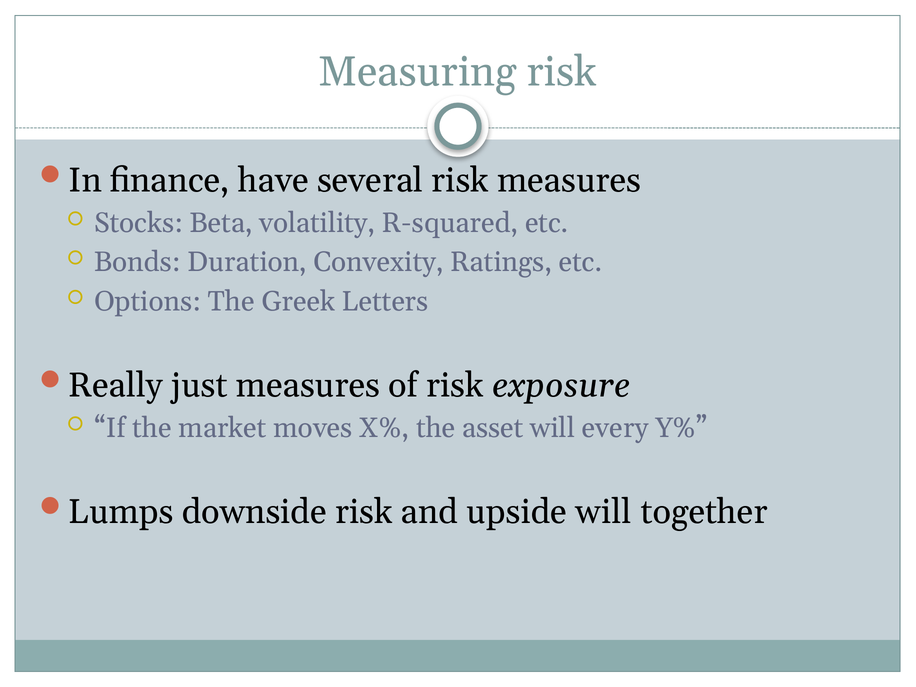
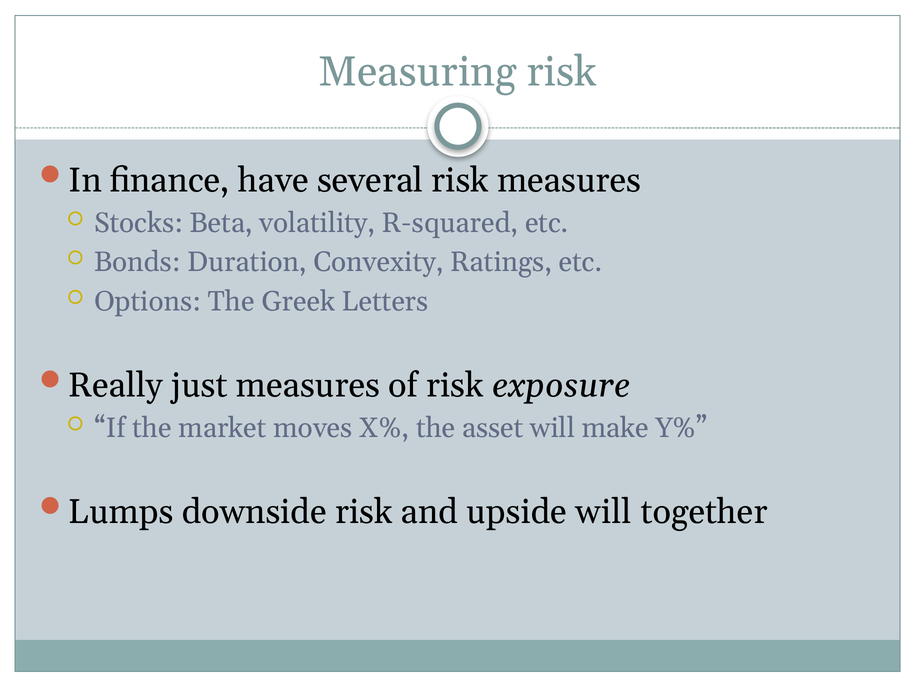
every: every -> make
